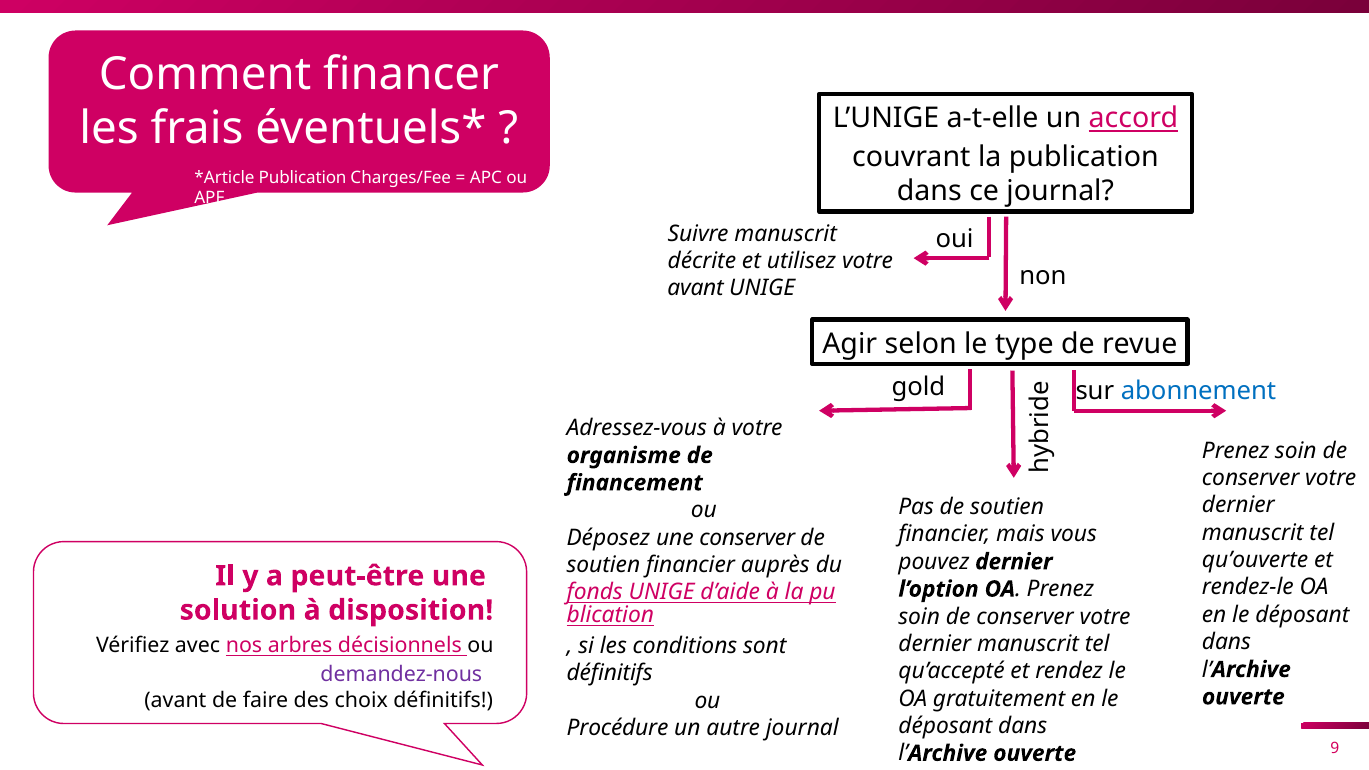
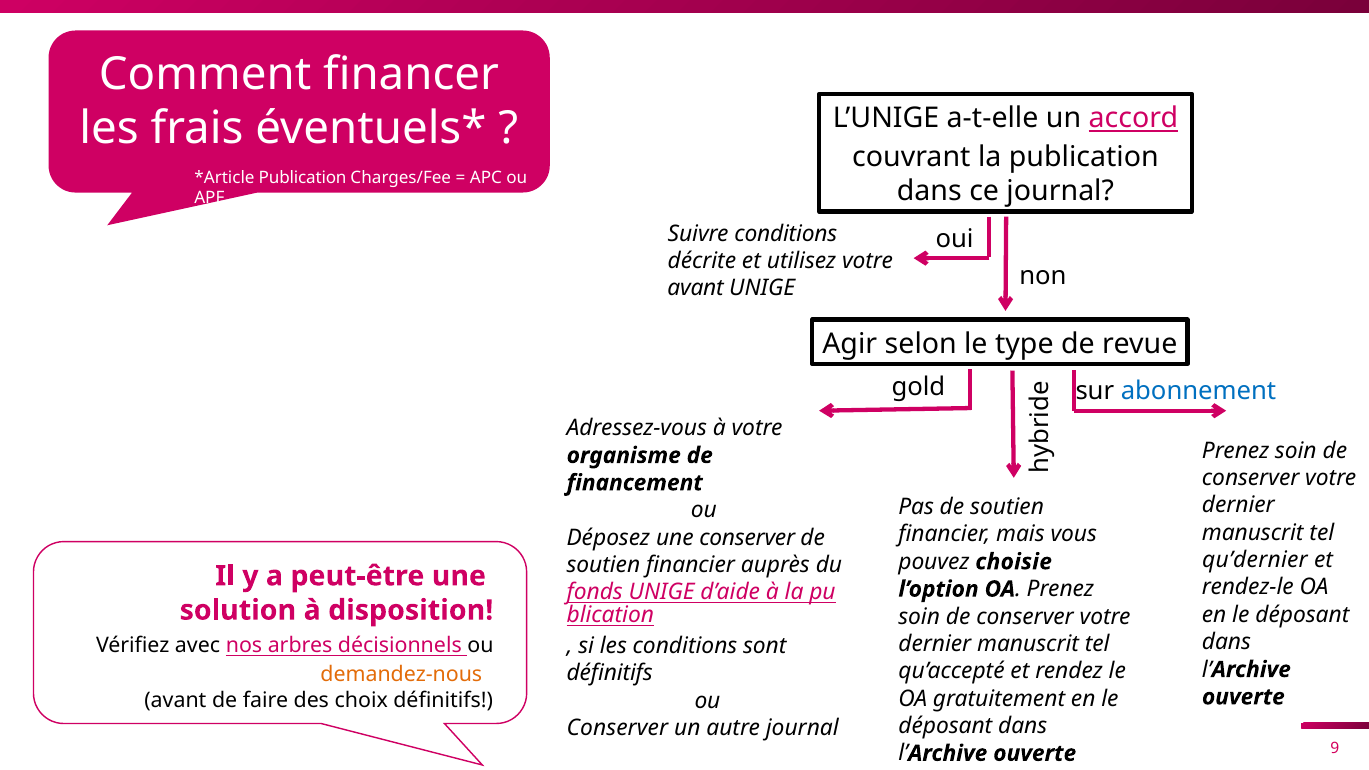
Suivre manuscrit: manuscrit -> conditions
qu’ouverte: qu’ouverte -> qu’dernier
pouvez dernier: dernier -> choisie
demandez-nous colour: purple -> orange
Procédure at (618, 728): Procédure -> Conserver
